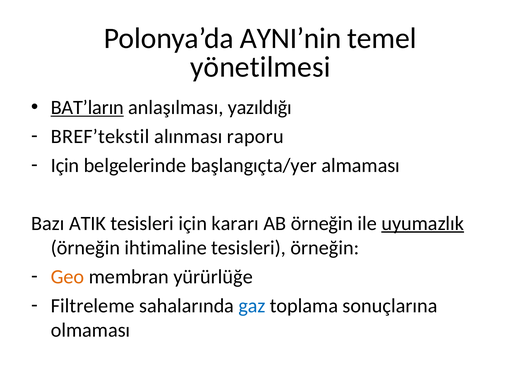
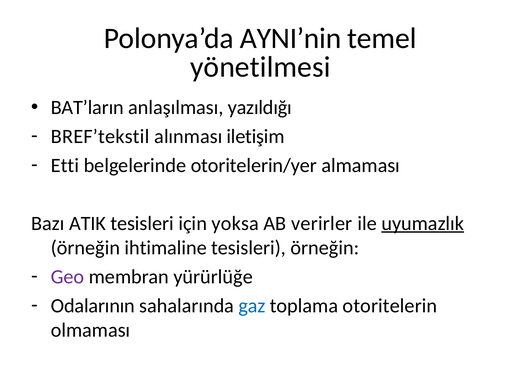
BAT’ların underline: present -> none
raporu: raporu -> iletişim
Için at (65, 165): Için -> Etti
başlangıçta/yer: başlangıçta/yer -> otoritelerin/yer
kararı: kararı -> yoksa
AB örneğin: örneğin -> verirler
Geo colour: orange -> purple
Filtreleme: Filtreleme -> Odalarının
sonuçlarına: sonuçlarına -> otoritelerin
